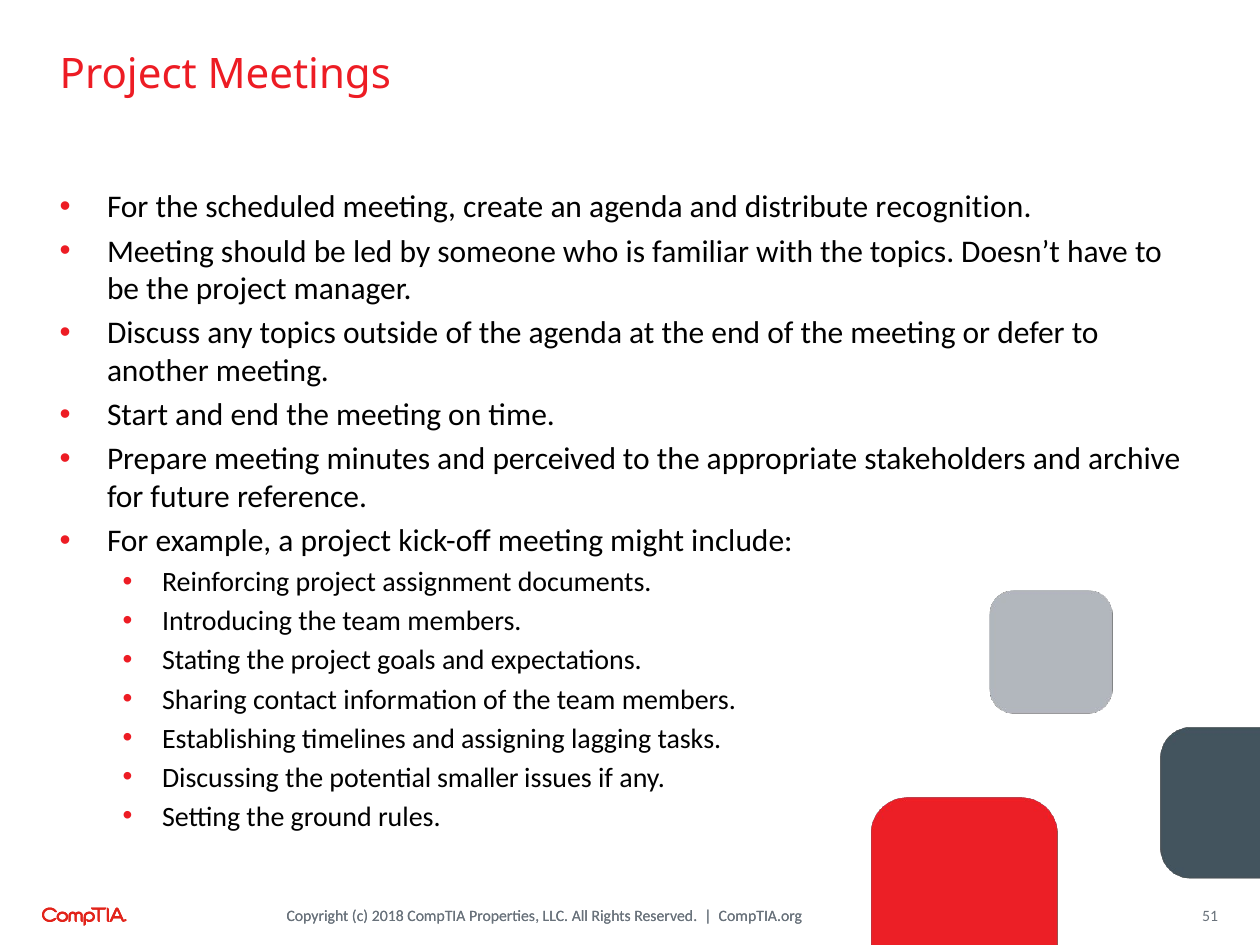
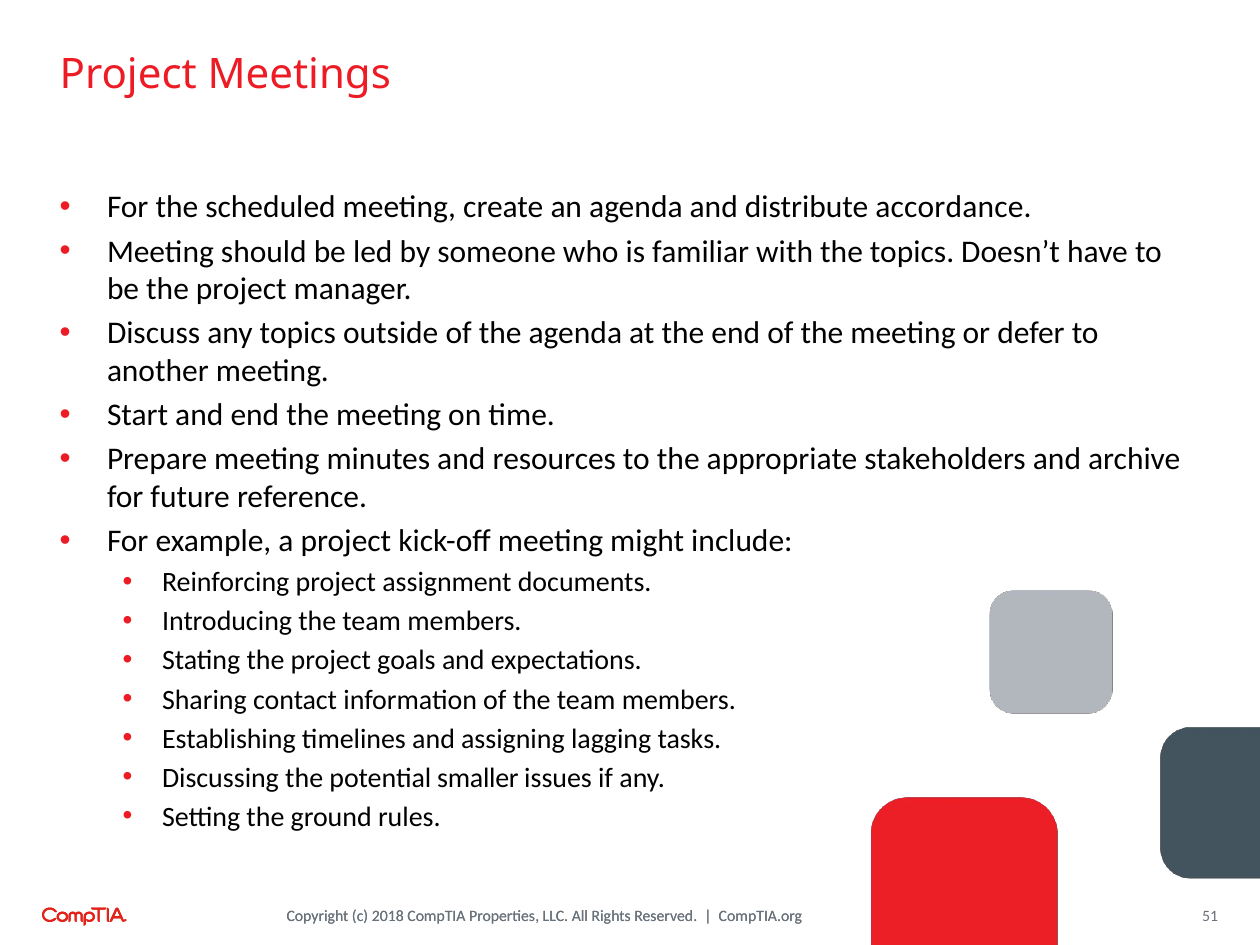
recognition: recognition -> accordance
perceived: perceived -> resources
